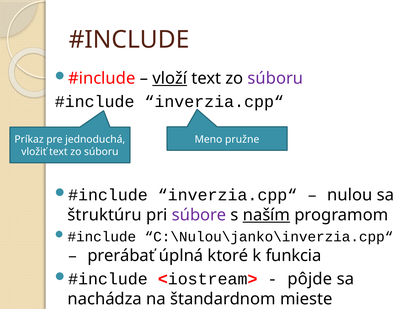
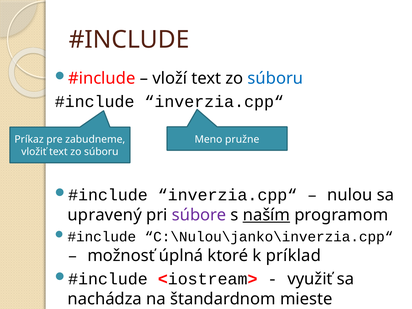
vloží underline: present -> none
súboru at (275, 78) colour: purple -> blue
jednoduchá: jednoduchá -> zabudneme
štruktúru: štruktúru -> upravený
prerábať: prerábať -> možnosť
funkcia: funkcia -> príklad
pôjde: pôjde -> využiť
